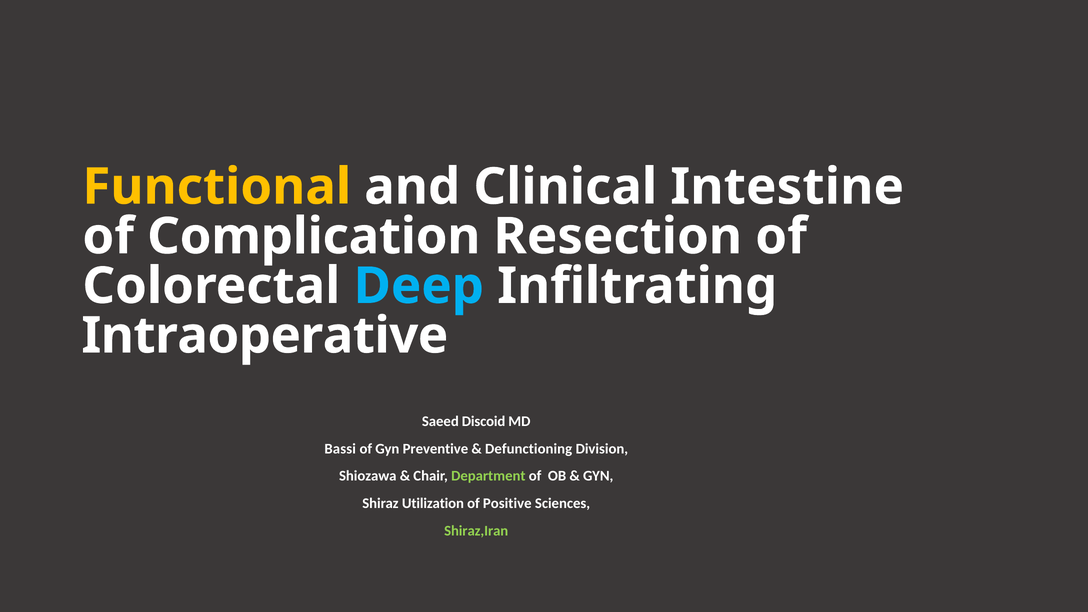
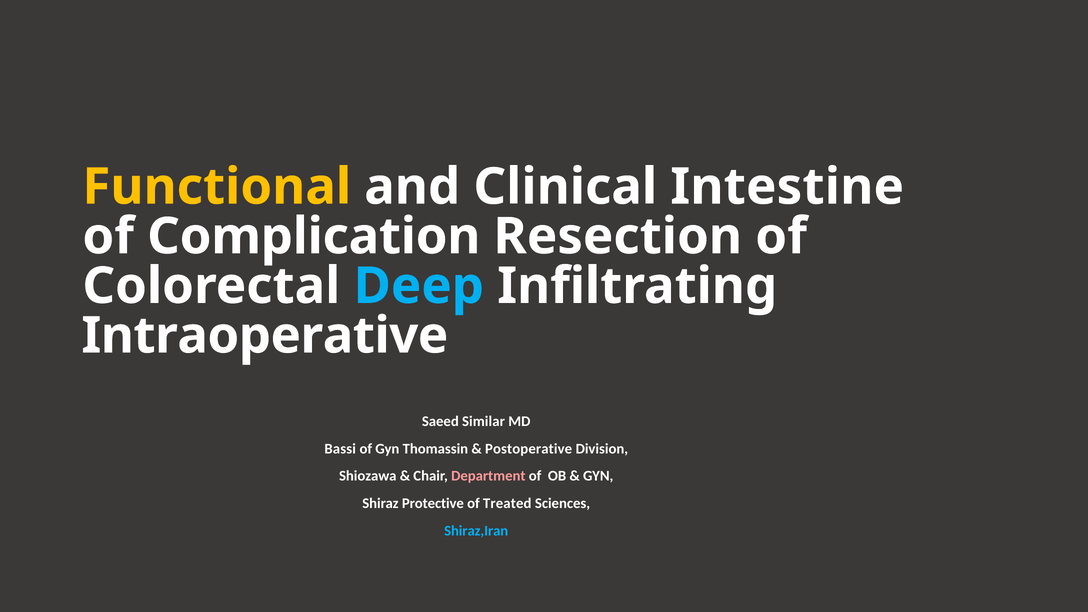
Discoid: Discoid -> Similar
Preventive: Preventive -> Thomassin
Defunctioning: Defunctioning -> Postoperative
Department colour: light green -> pink
Utilization: Utilization -> Protective
Positive: Positive -> Treated
Shiraz,Iran colour: light green -> light blue
